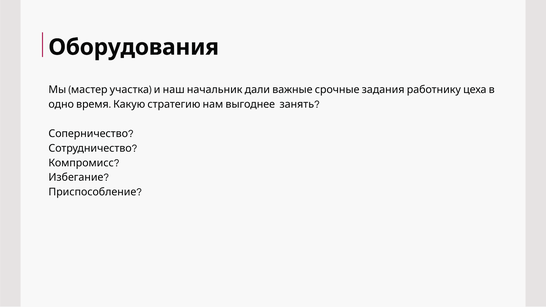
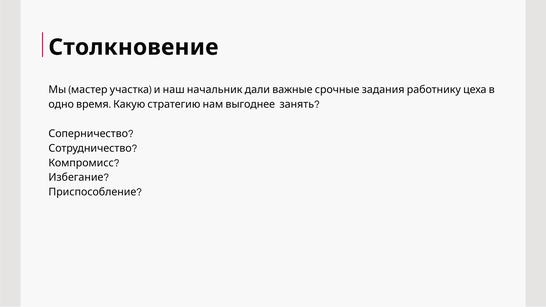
Оборудования: Оборудования -> Столкновение
